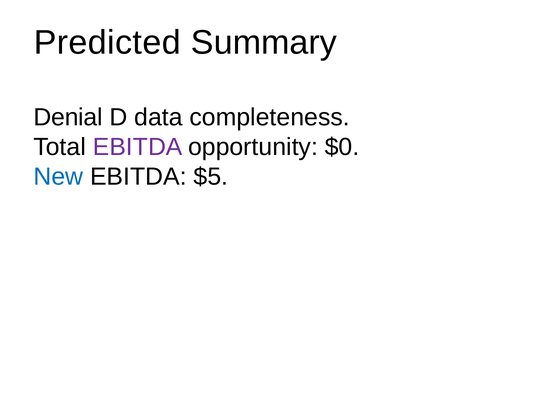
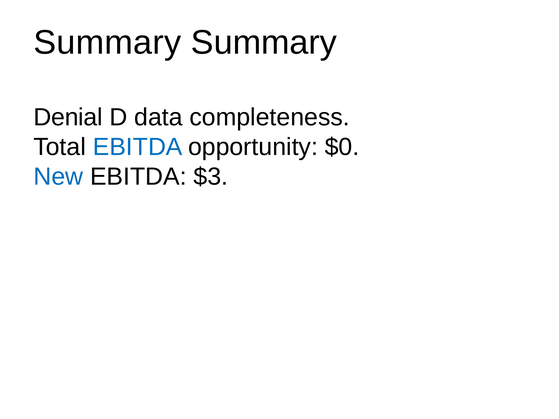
Predicted at (107, 42): Predicted -> Summary
EBITDA at (138, 147) colour: purple -> blue
$5: $5 -> $3
